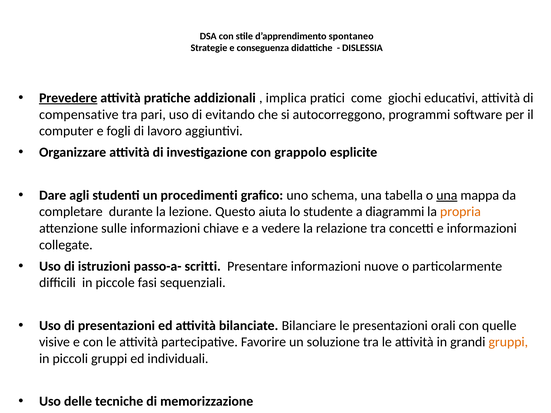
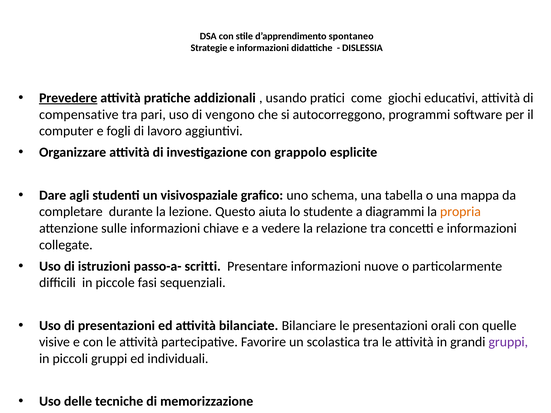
Strategie e conseguenza: conseguenza -> informazioni
implica: implica -> usando
evitando: evitando -> vengono
procedimenti: procedimenti -> visivospaziale
una at (447, 195) underline: present -> none
soluzione: soluzione -> scolastica
gruppi at (508, 342) colour: orange -> purple
